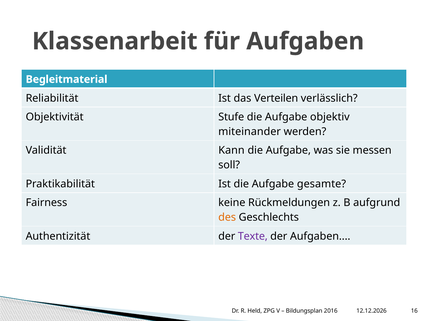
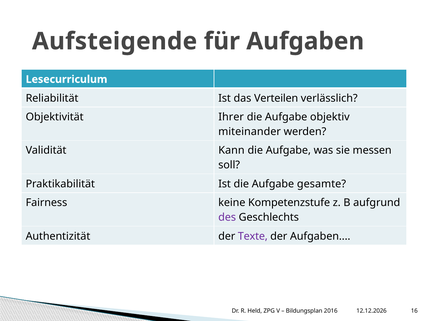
Klassenarbeit: Klassenarbeit -> Aufsteigende
Begleitmaterial: Begleitmaterial -> Lesecurriculum
Stufe: Stufe -> Ihrer
Rückmeldungen: Rückmeldungen -> Kompetenzstufe
des colour: orange -> purple
